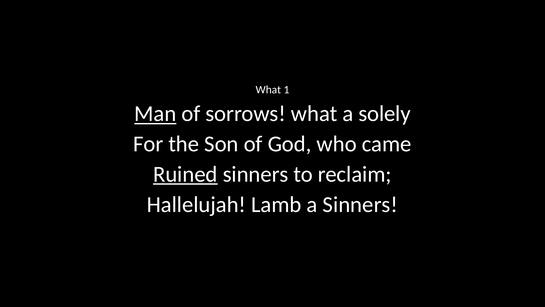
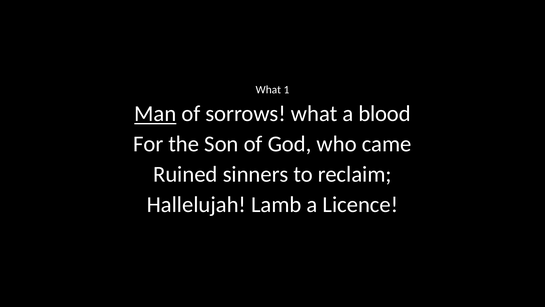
solely: solely -> blood
Ruined underline: present -> none
a Sinners: Sinners -> Licence
